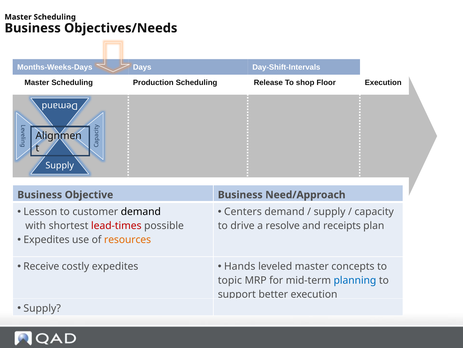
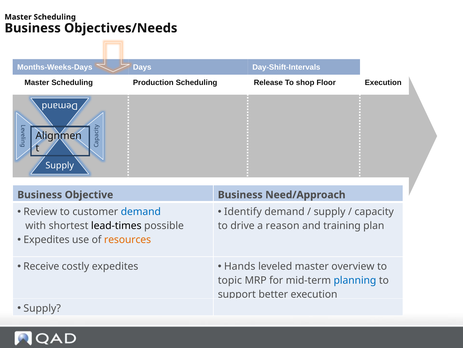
Lesson: Lesson -> Review
demand at (141, 211) colour: black -> blue
Centers: Centers -> Identify
lead-times colour: red -> black
resolve: resolve -> reason
receipts: receipts -> training
concepts: concepts -> overview
